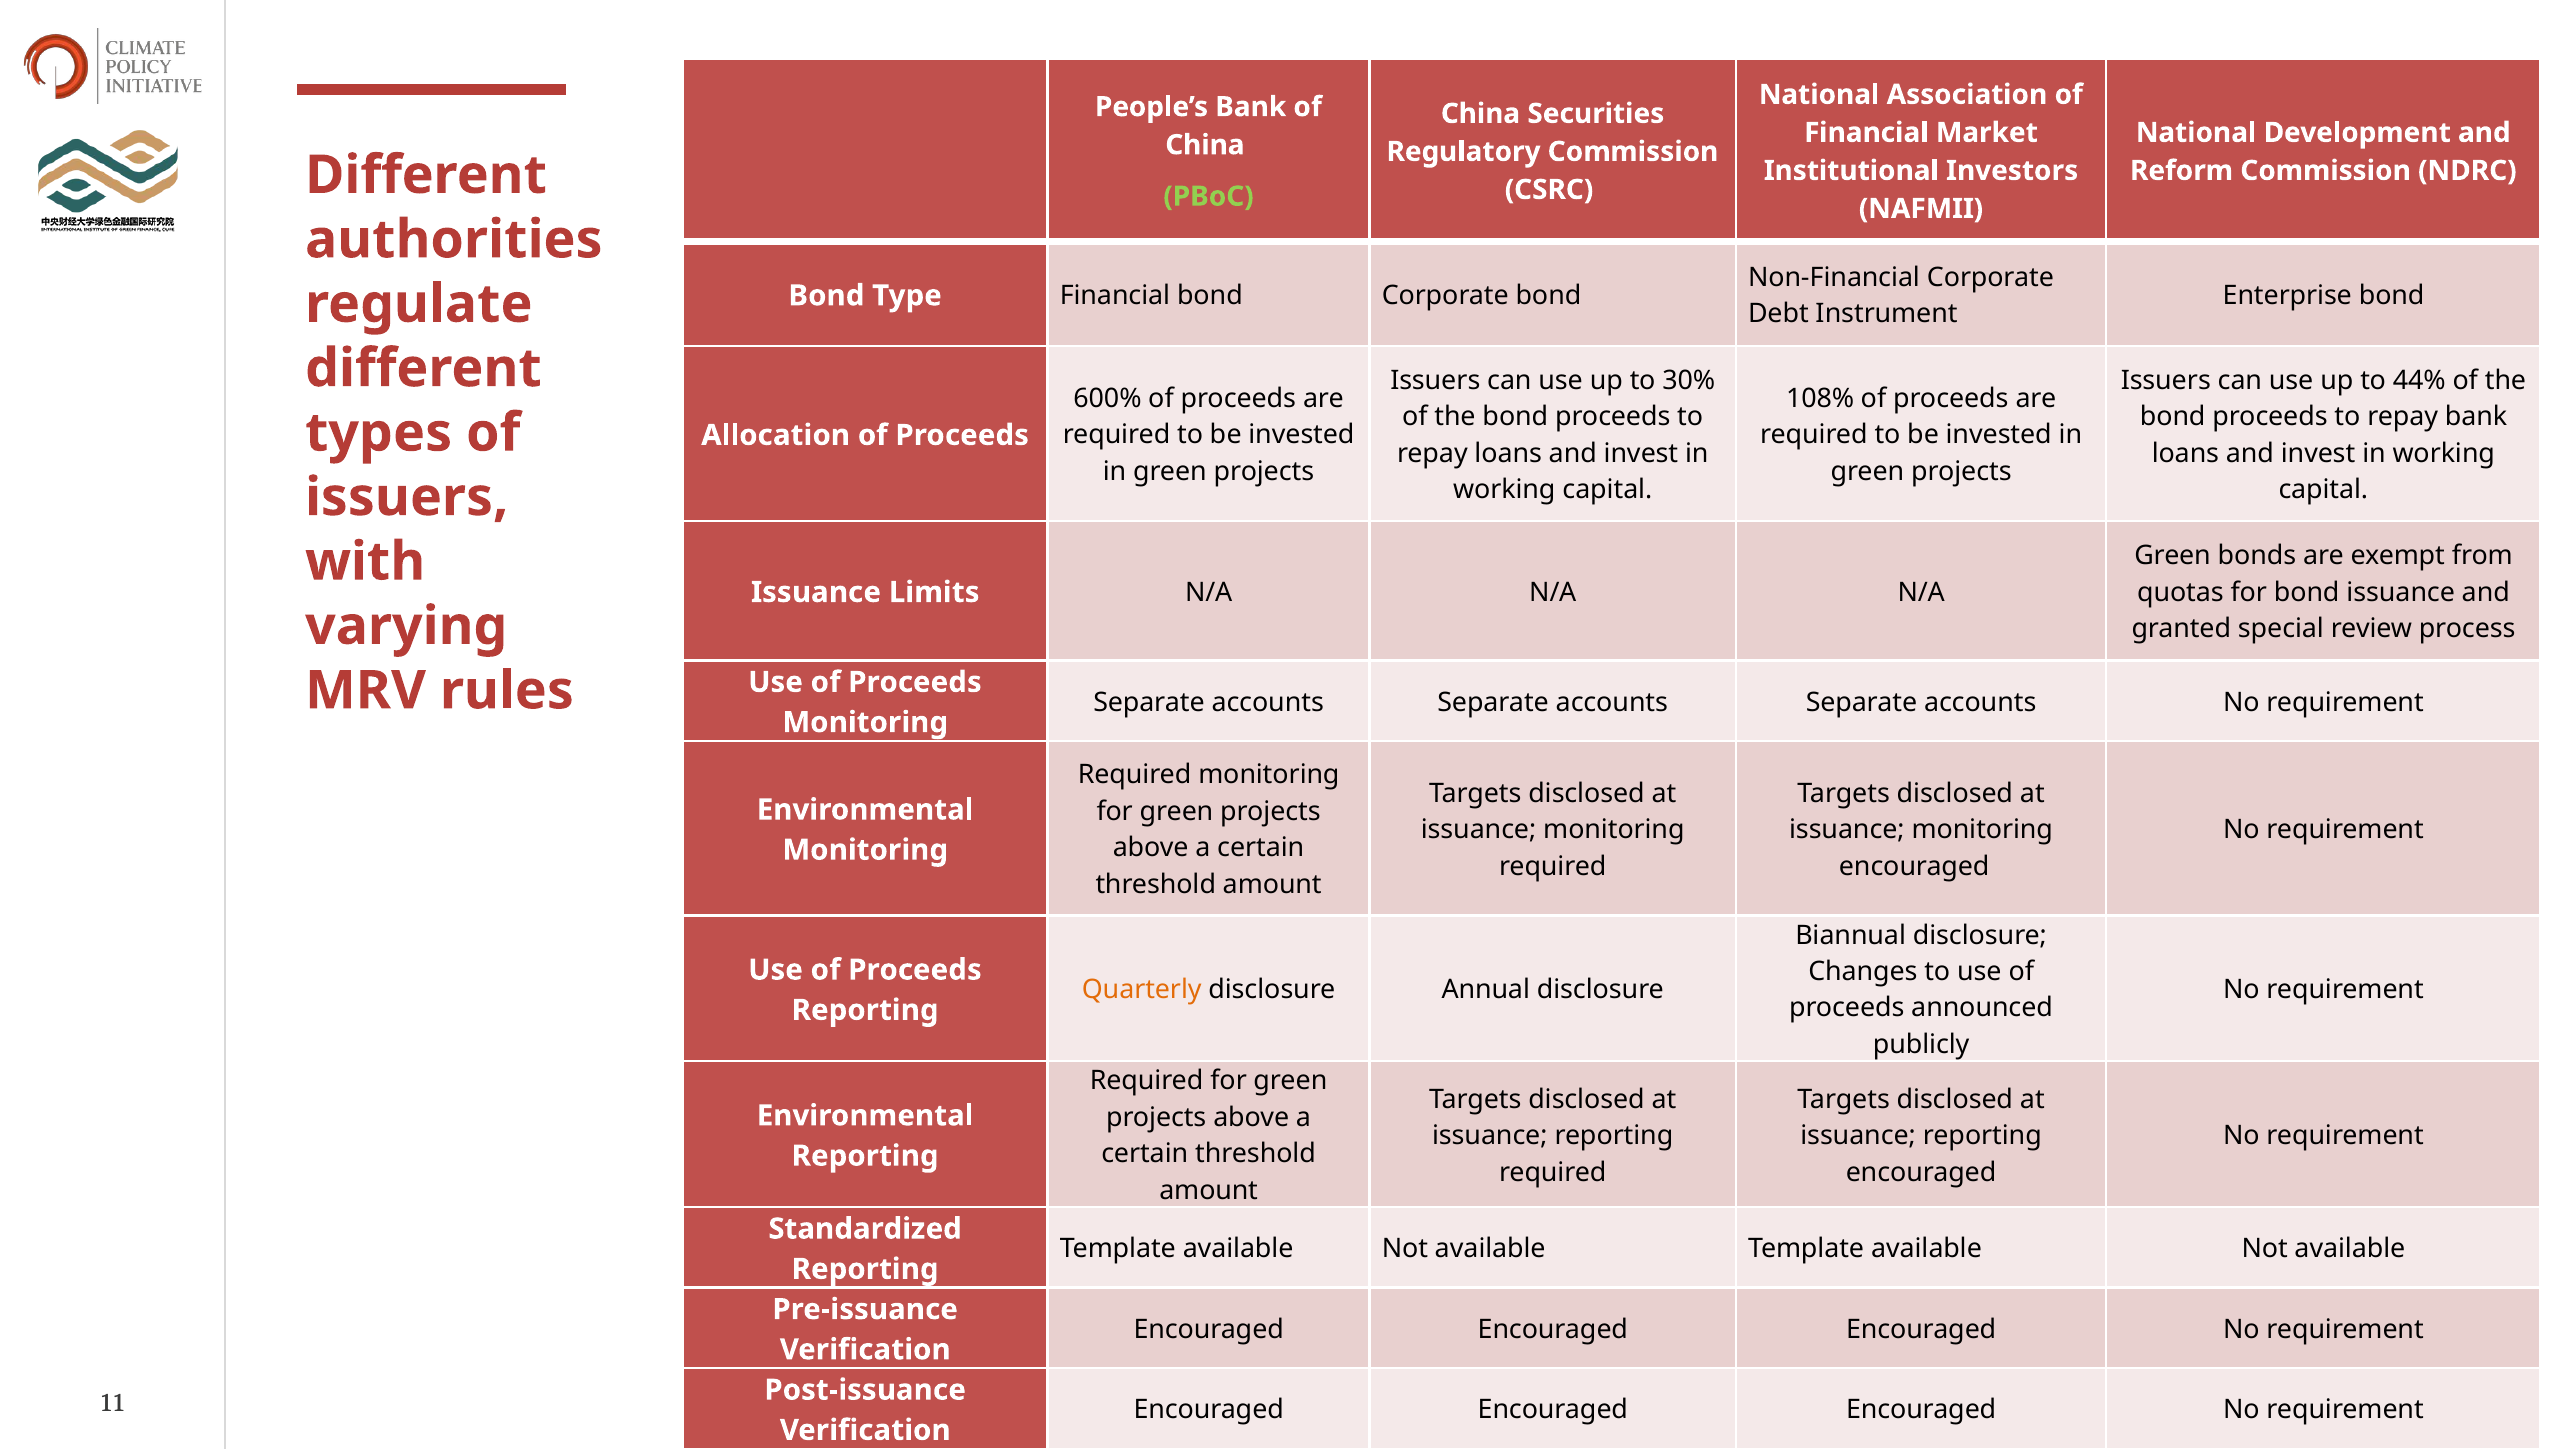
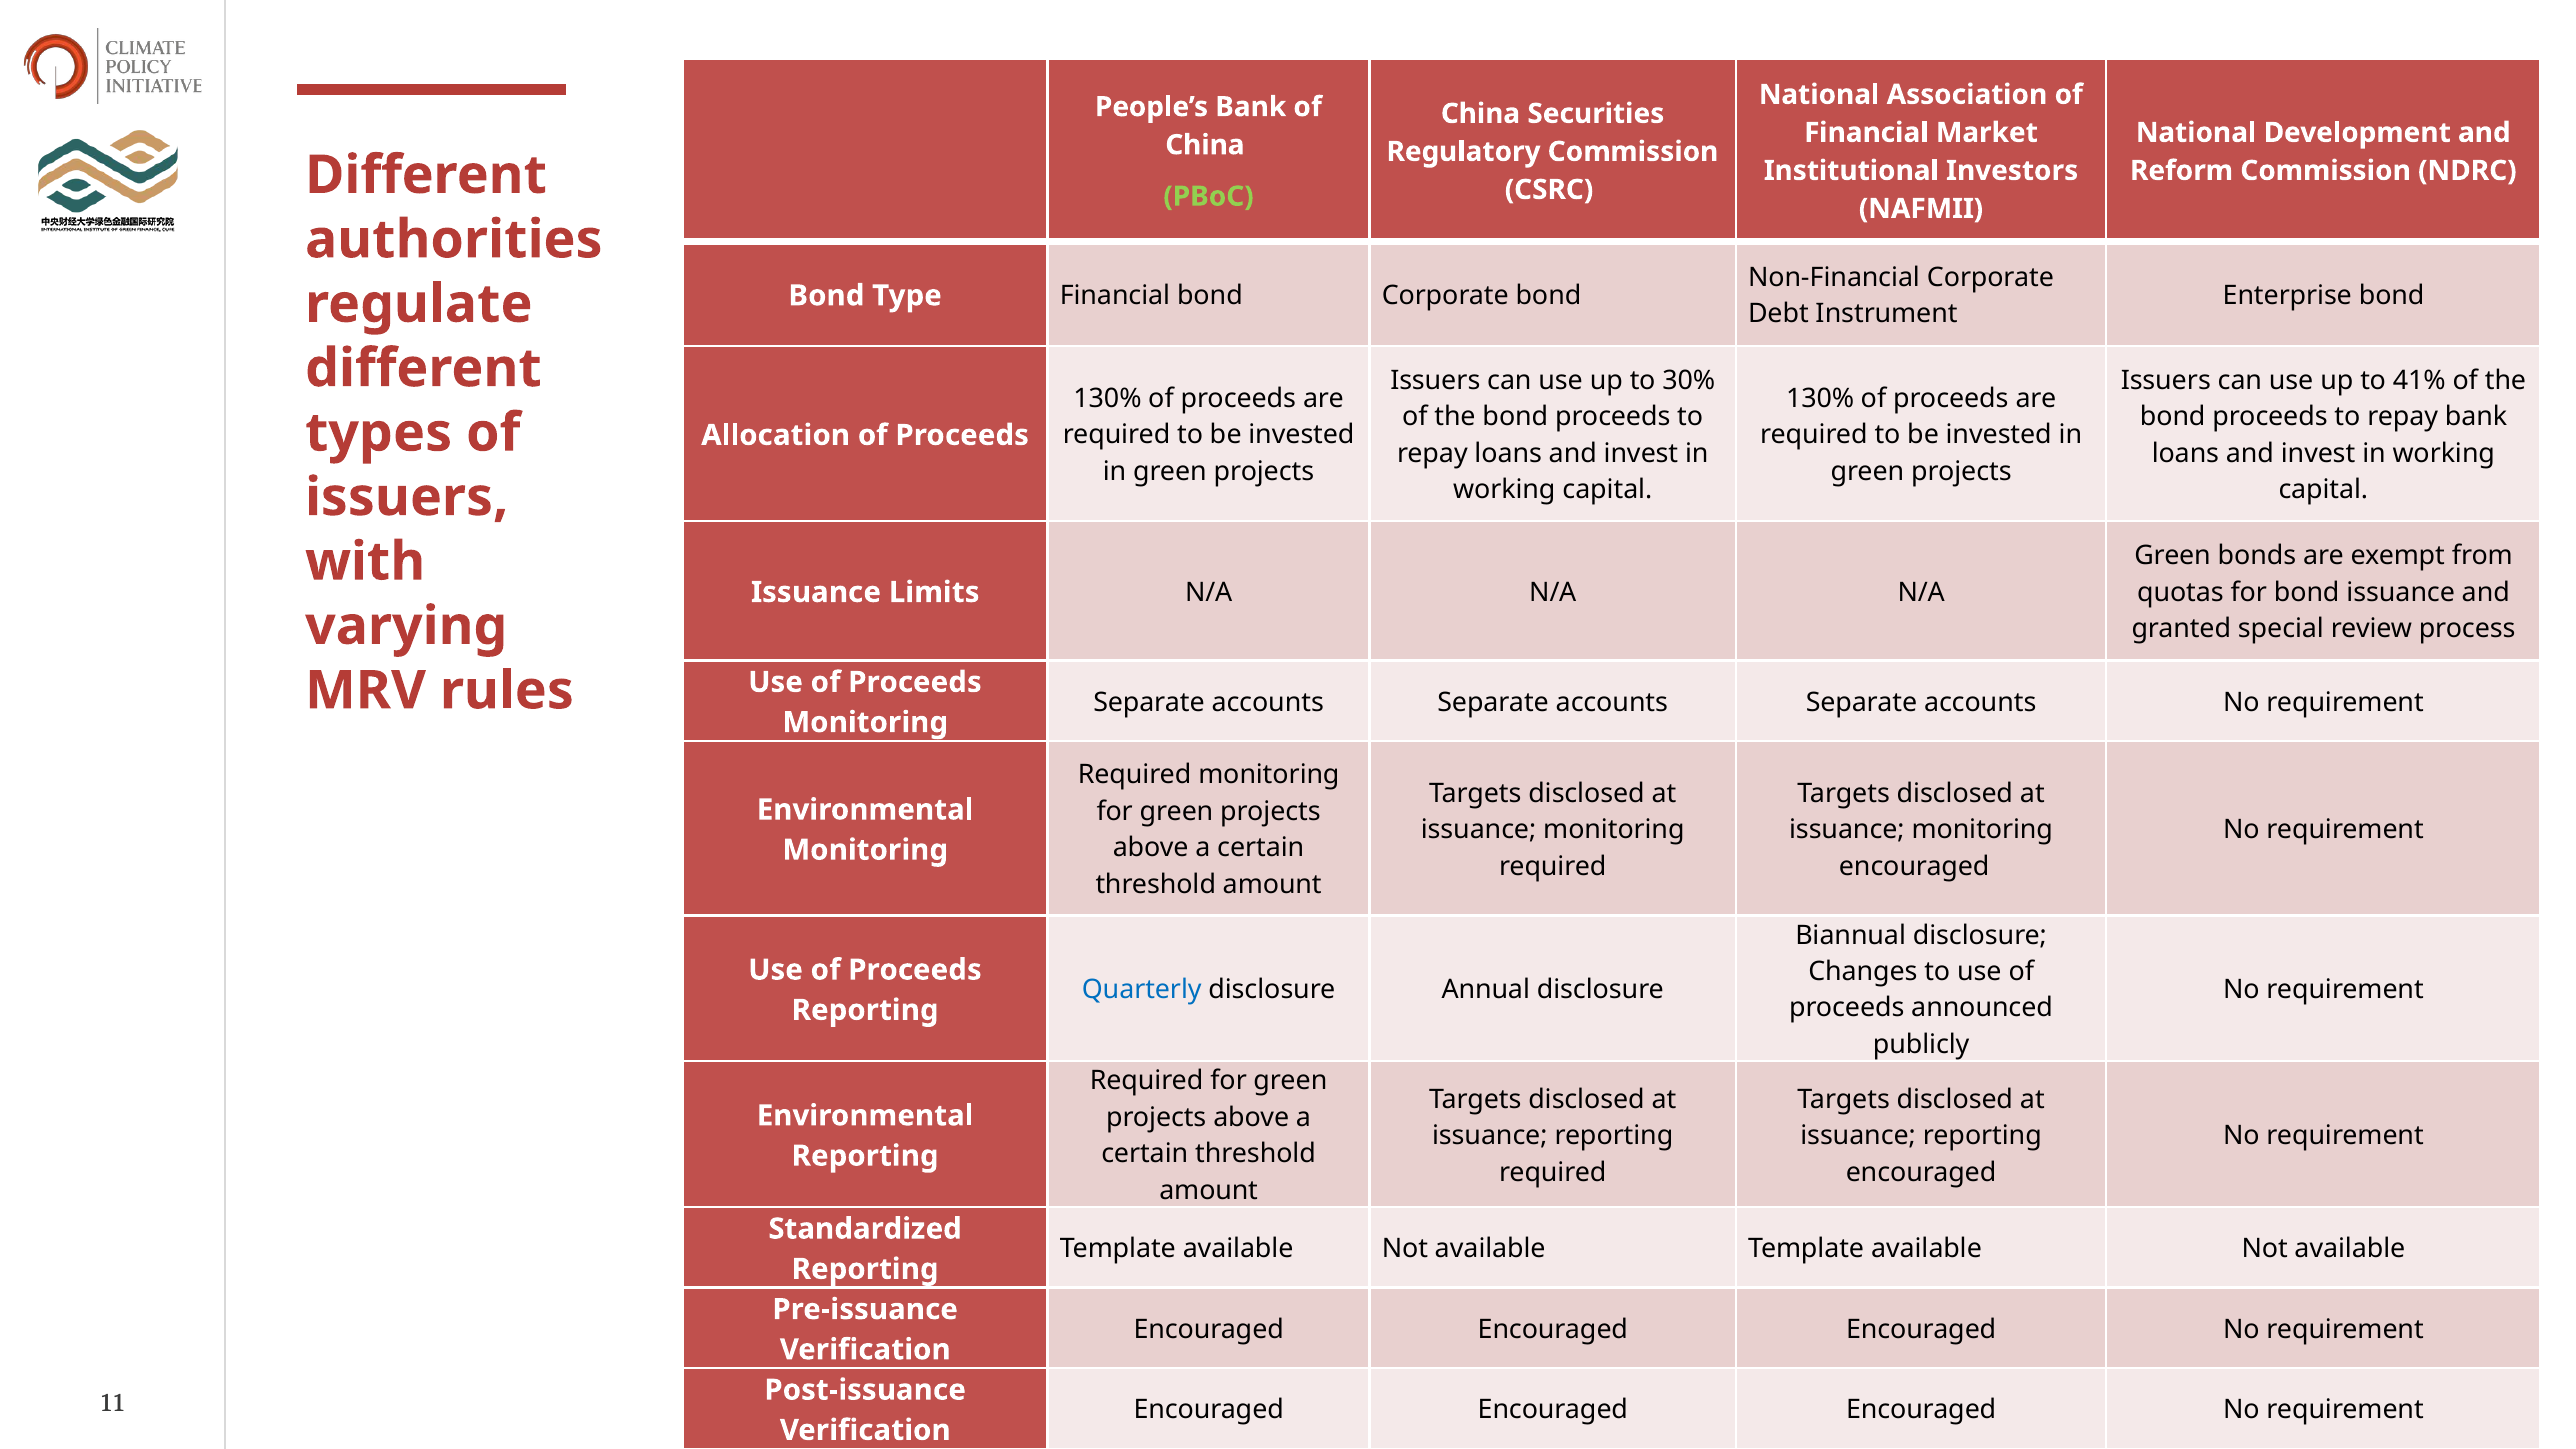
44%: 44% -> 41%
600% at (1108, 399): 600% -> 130%
108% at (1820, 399): 108% -> 130%
Quarterly colour: orange -> blue
